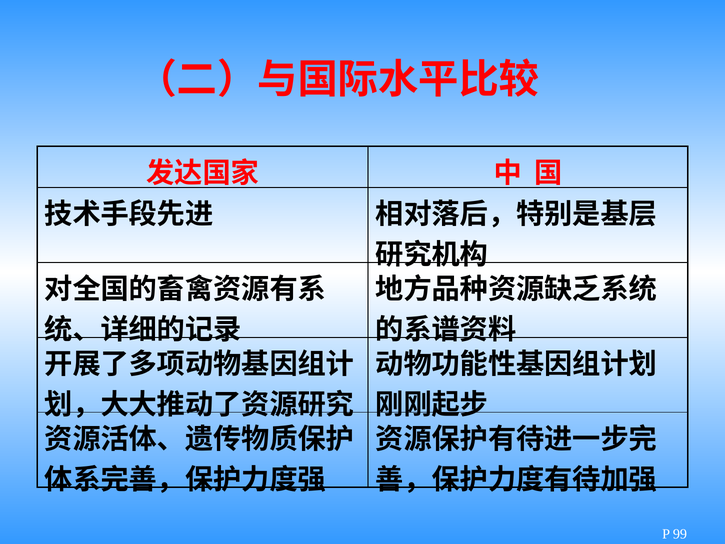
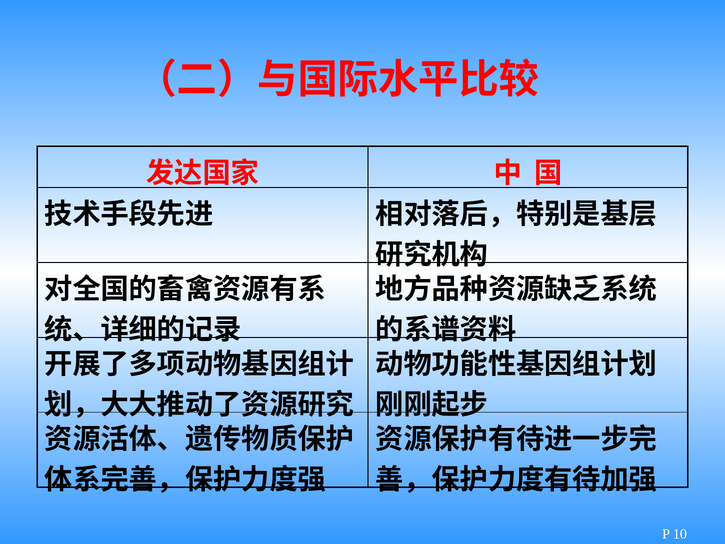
99: 99 -> 10
